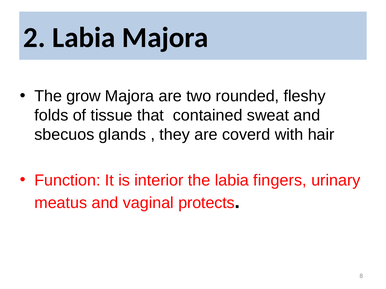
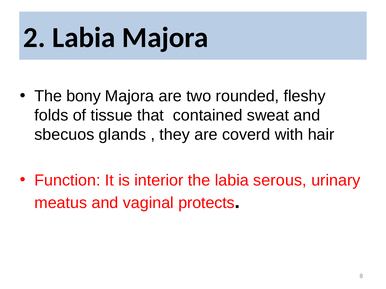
grow: grow -> bony
fingers: fingers -> serous
